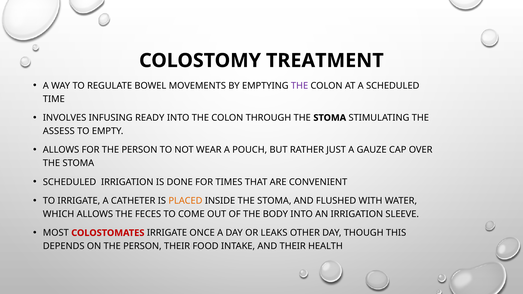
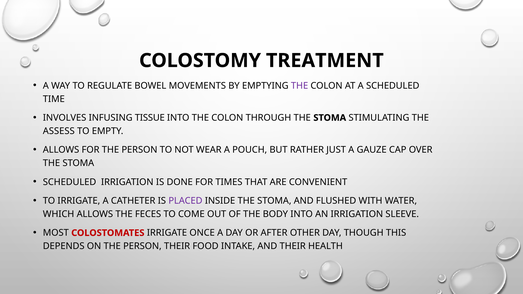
READY: READY -> TISSUE
PLACED colour: orange -> purple
LEAKS: LEAKS -> AFTER
